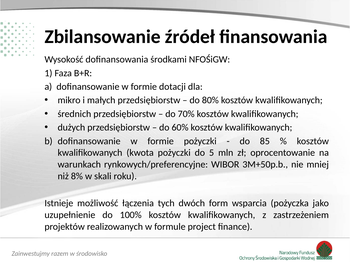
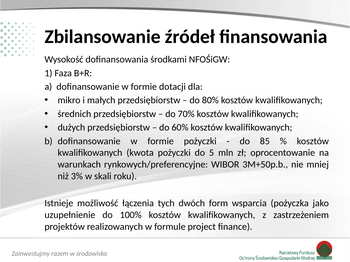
8%: 8% -> 3%
